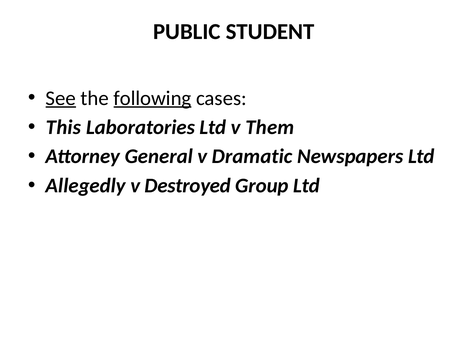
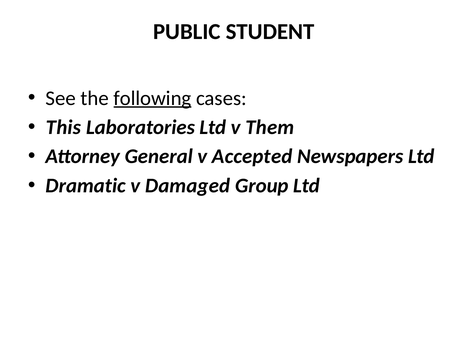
See underline: present -> none
Dramatic: Dramatic -> Accepted
Allegedly: Allegedly -> Dramatic
Destroyed: Destroyed -> Damaged
